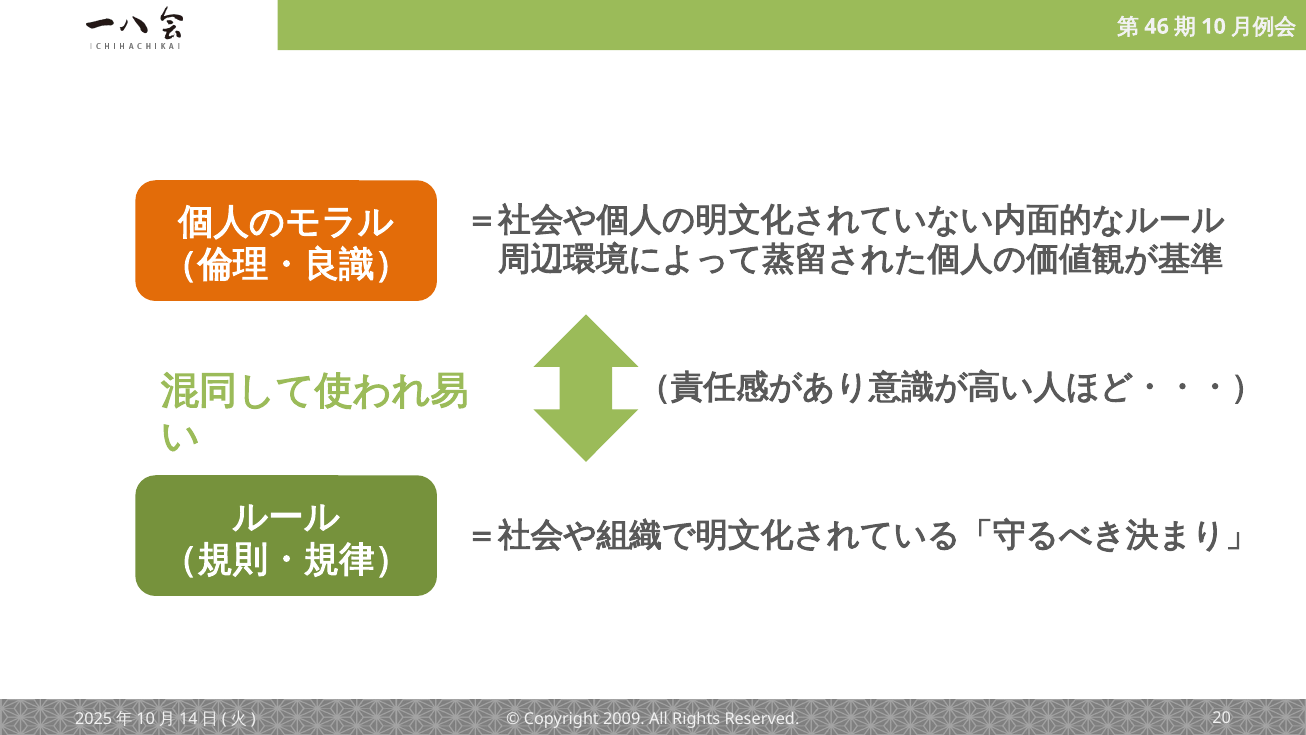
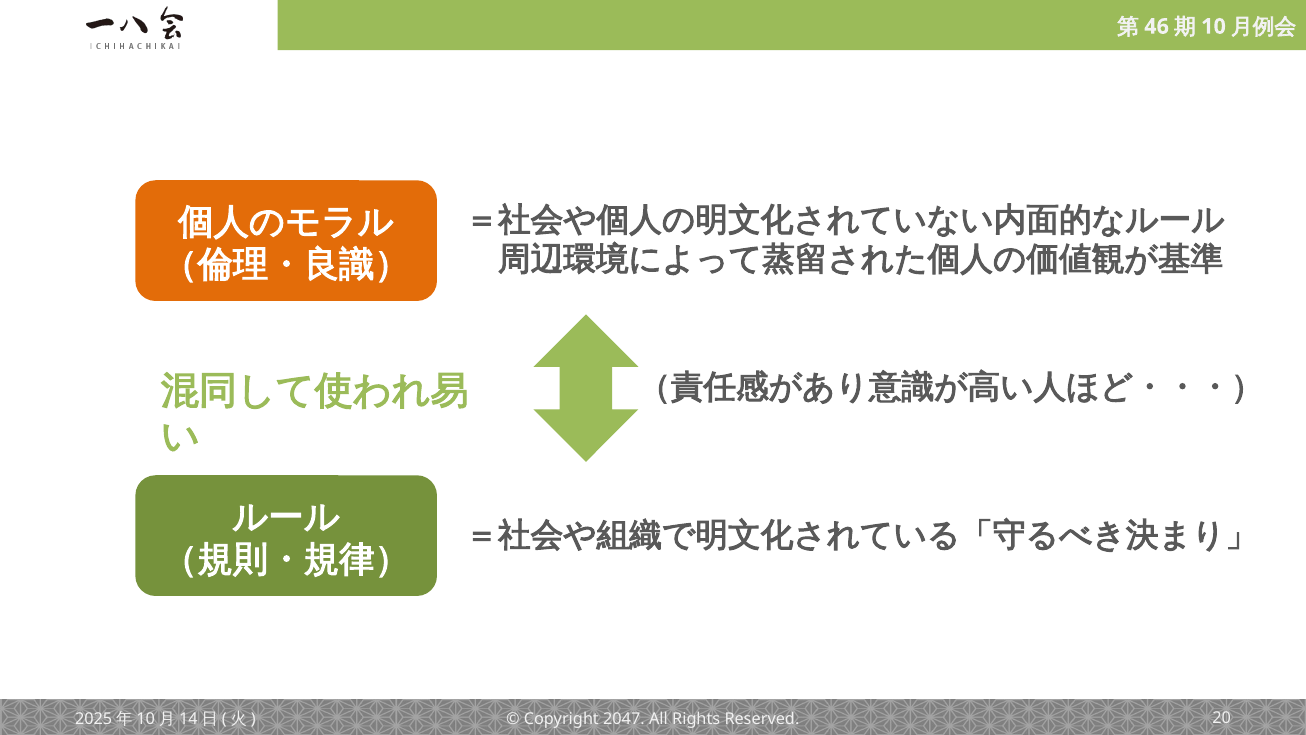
2009: 2009 -> 2047
